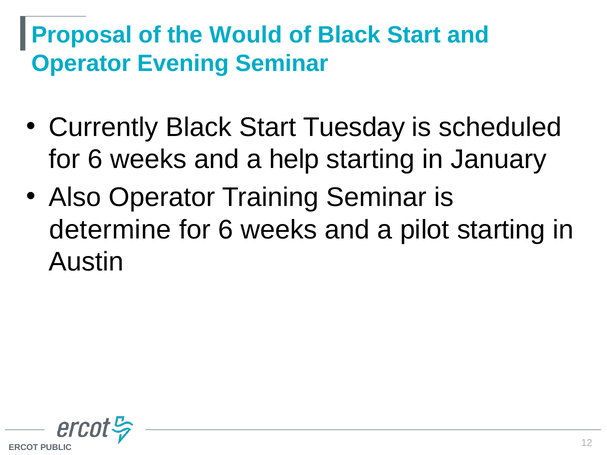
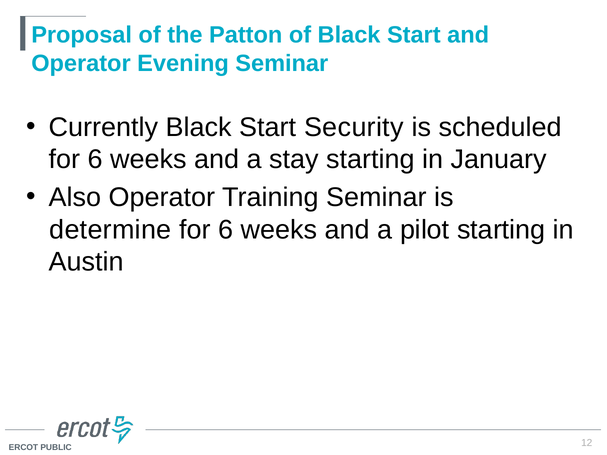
Would: Would -> Patton
Tuesday: Tuesday -> Security
help: help -> stay
